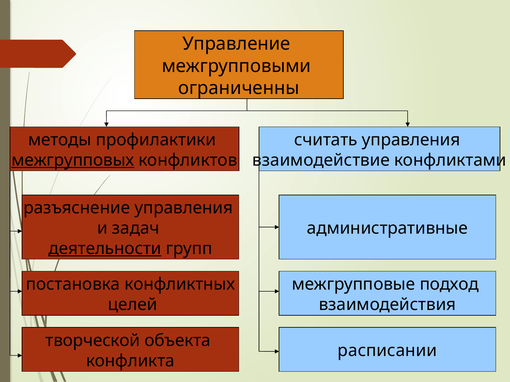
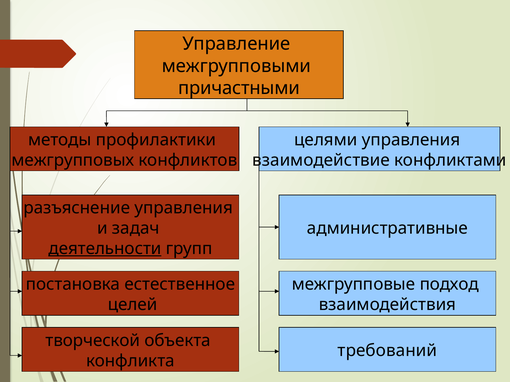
ограниченны: ограниченны -> причастными
считать: считать -> целями
межгрупповых underline: present -> none
конфликтных: конфликтных -> естественное
расписании: расписании -> требований
